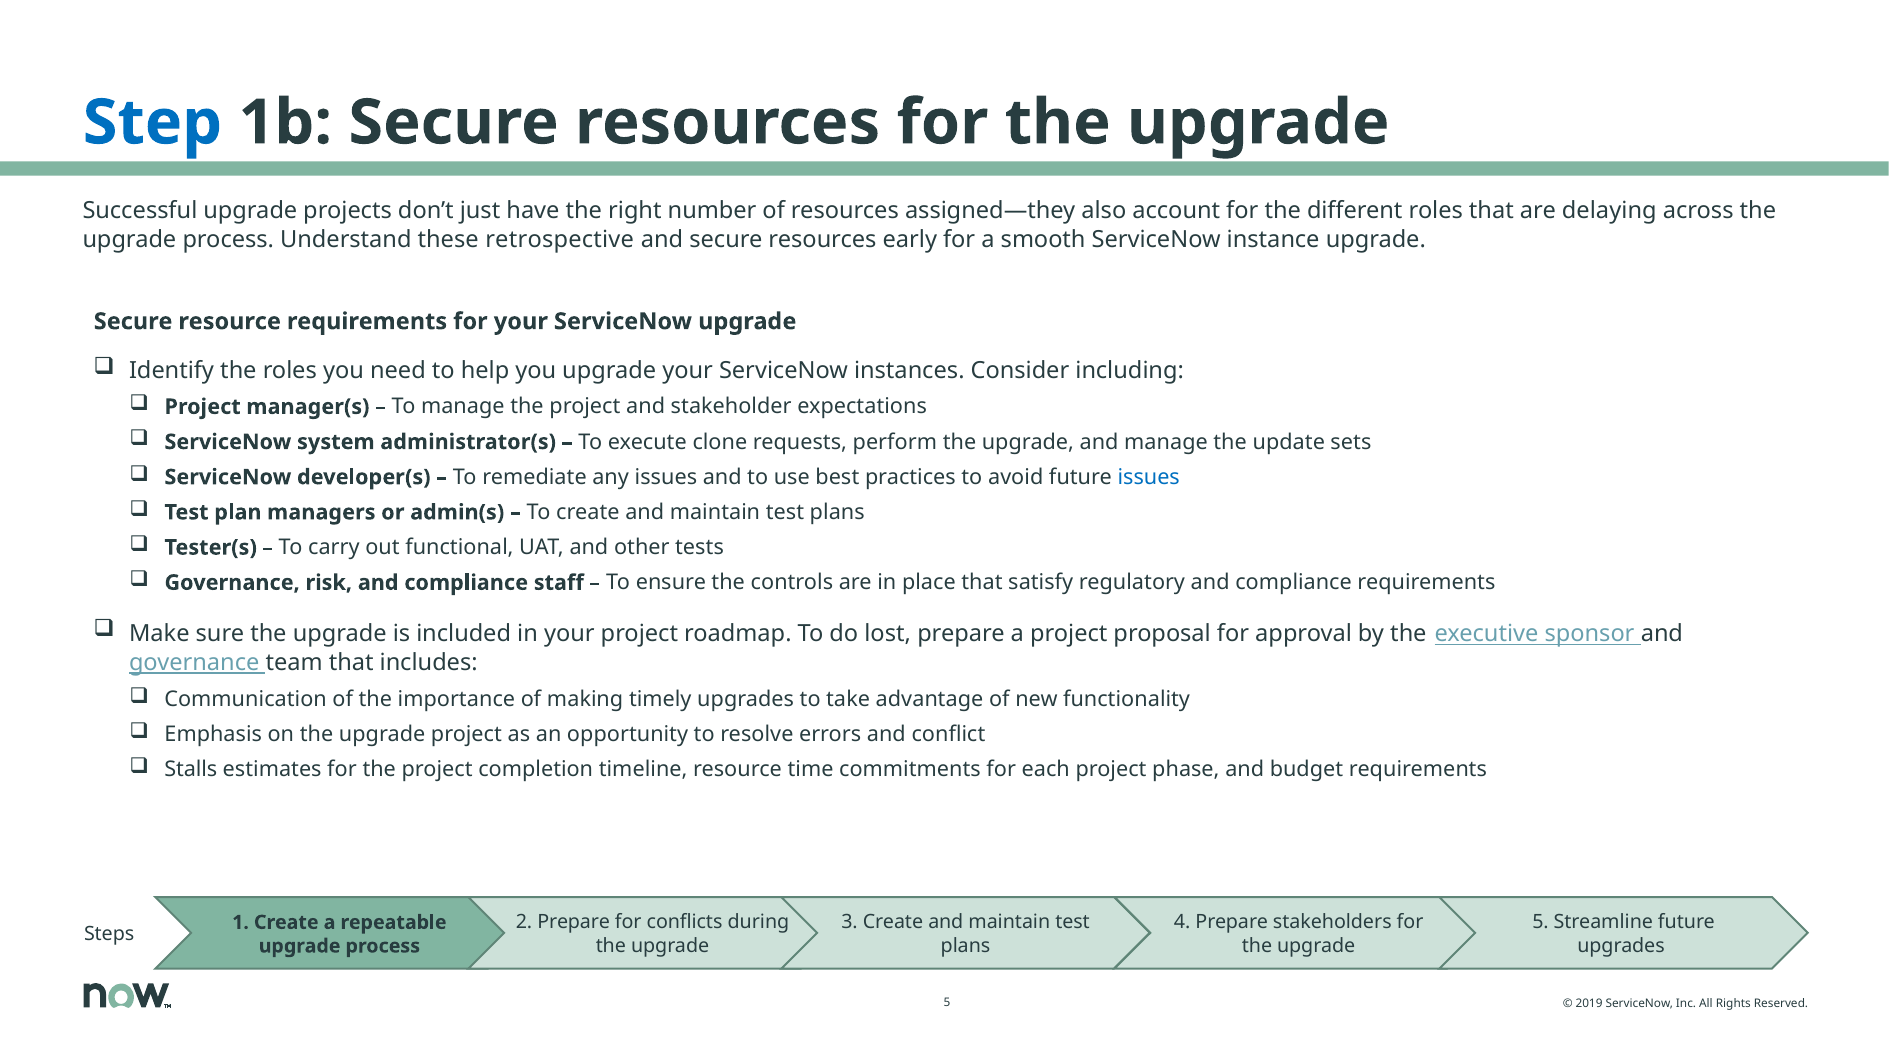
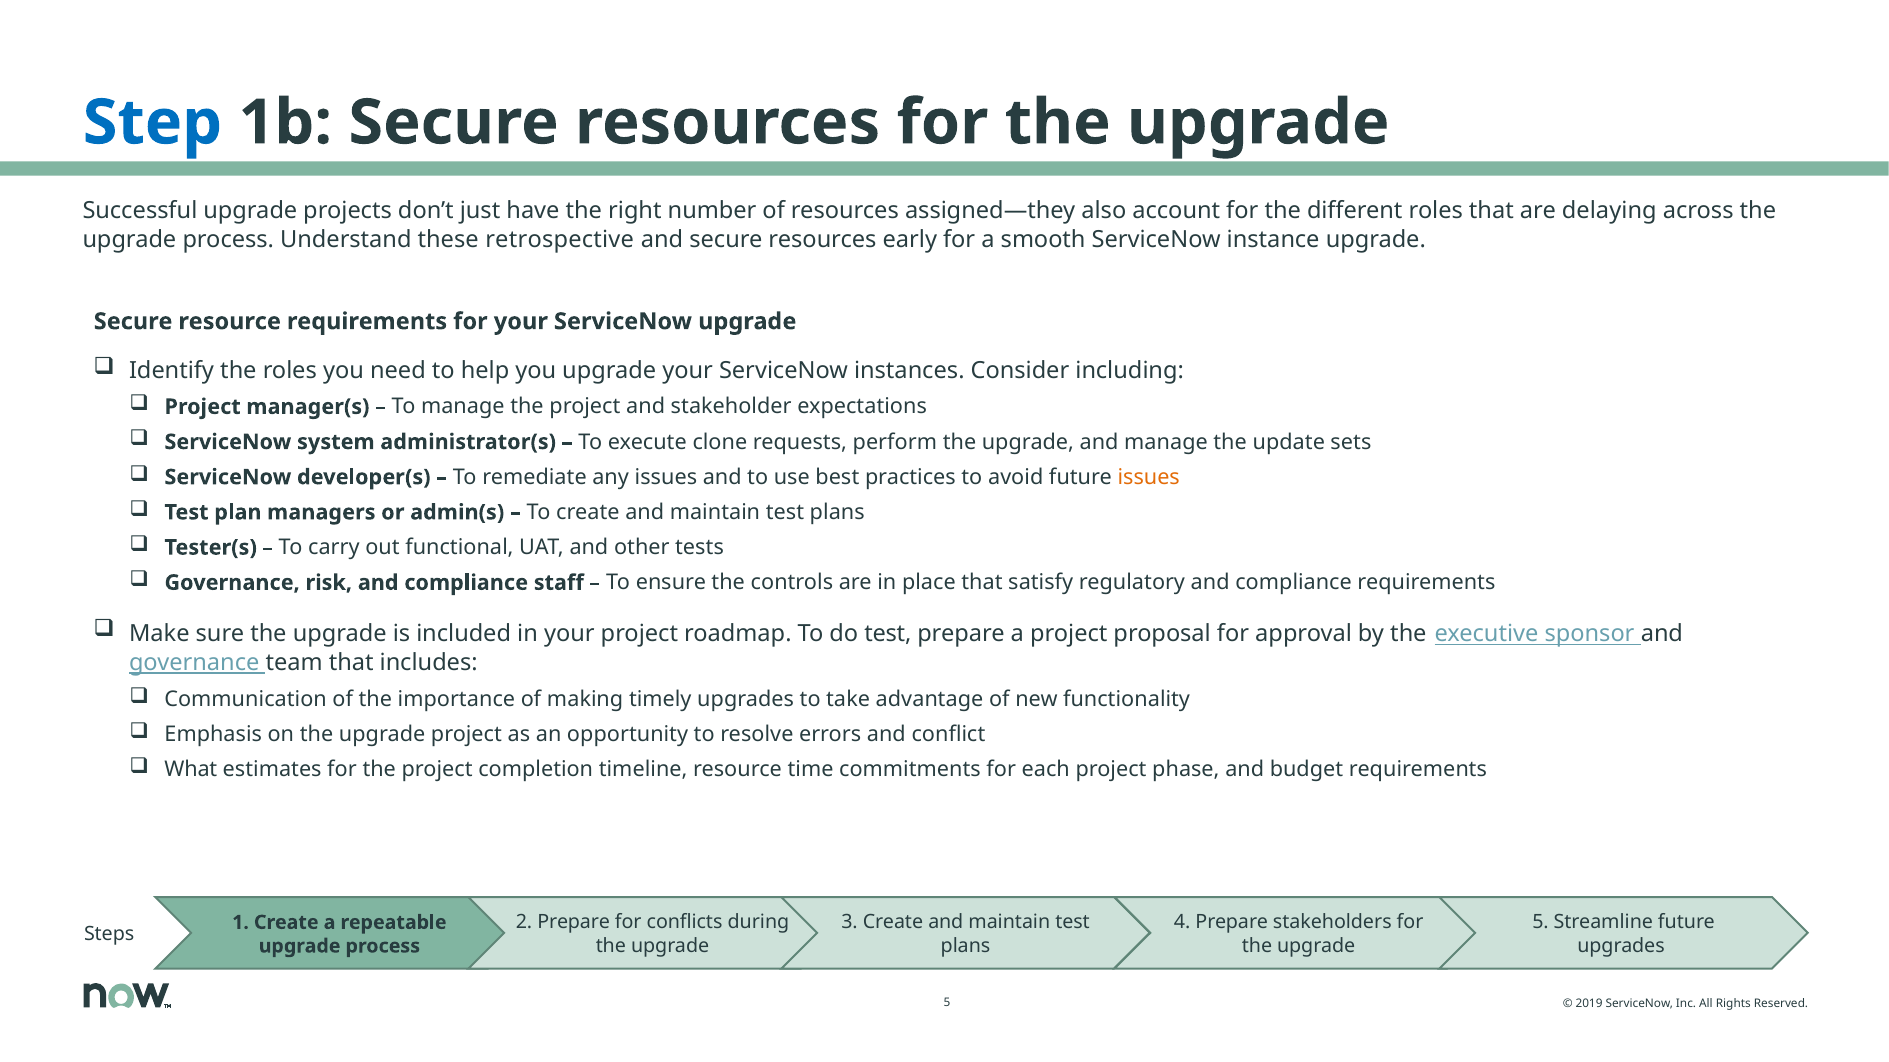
issues at (1149, 477) colour: blue -> orange
do lost: lost -> test
Stalls: Stalls -> What
